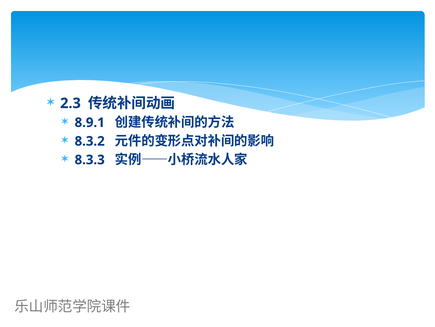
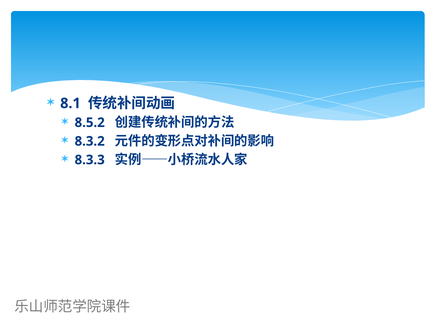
2.3: 2.3 -> 8.1
8.9.1: 8.9.1 -> 8.5.2
